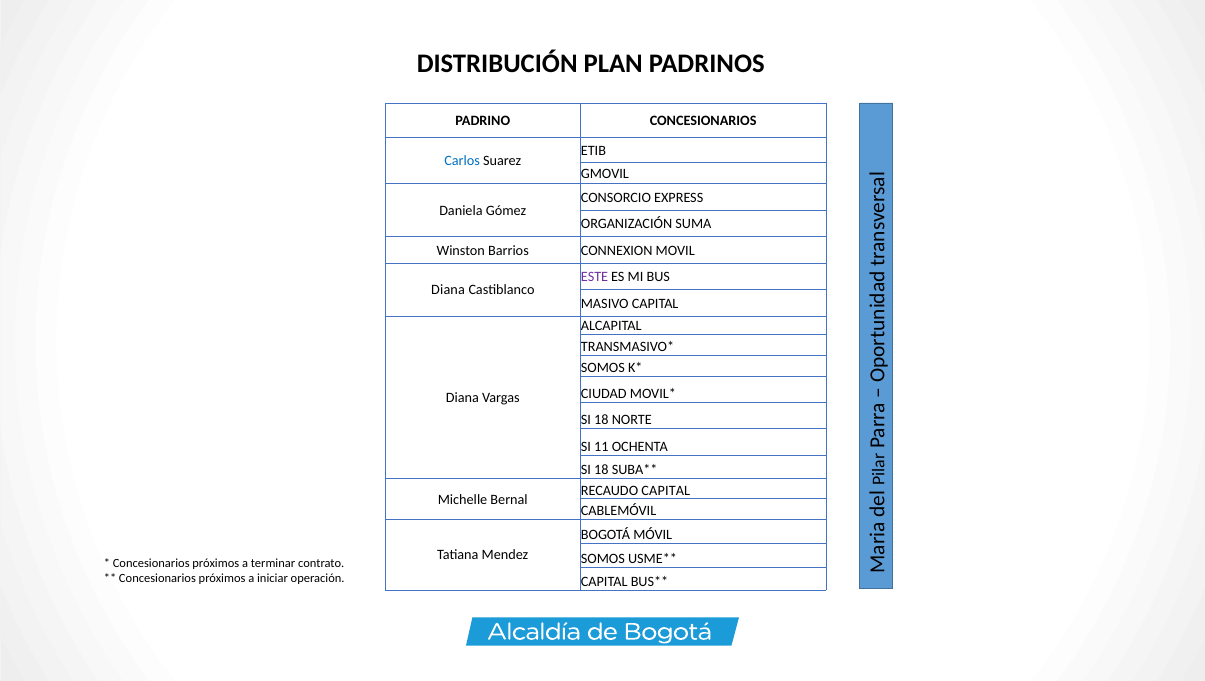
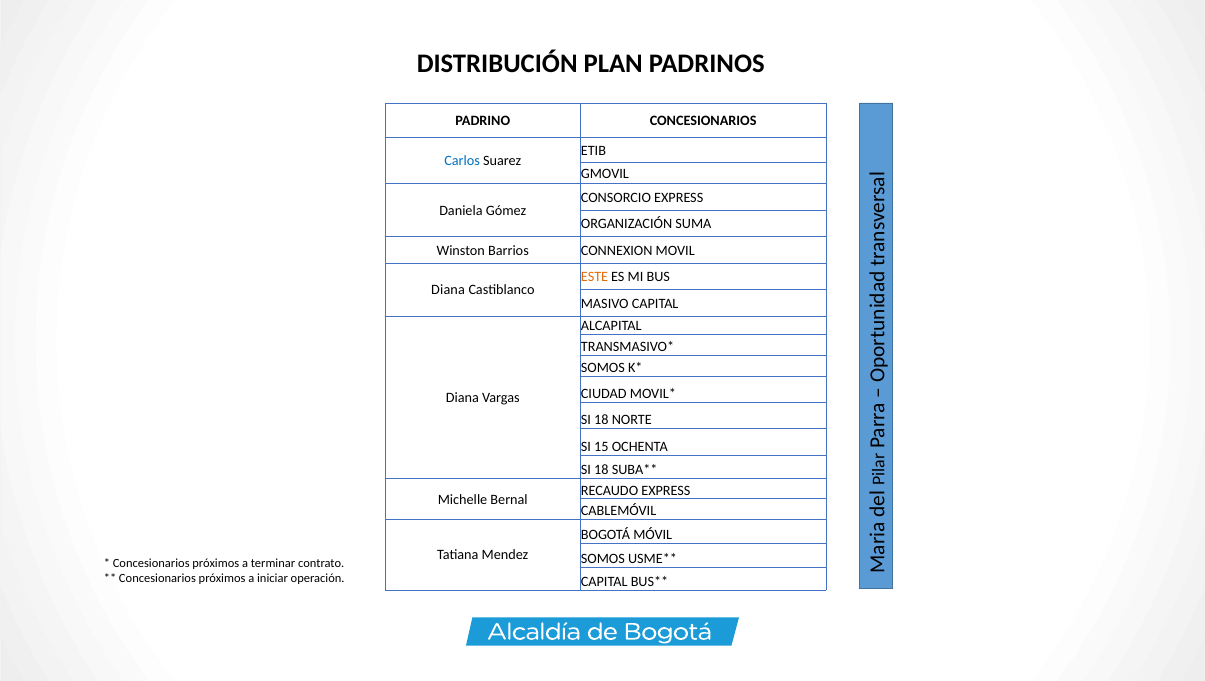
ESTE colour: purple -> orange
11: 11 -> 15
RECAUDO CAPITAL: CAPITAL -> EXPRESS
